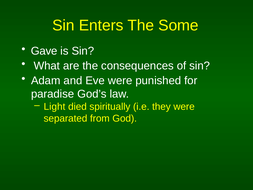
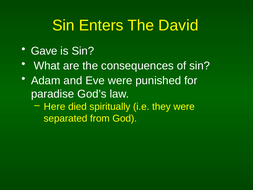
Some: Some -> David
Light: Light -> Here
